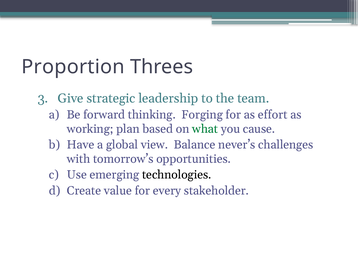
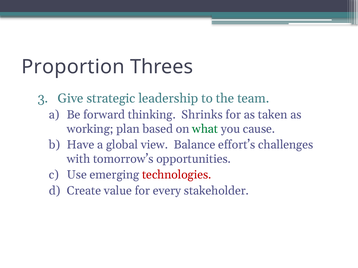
Forging: Forging -> Shrinks
effort: effort -> taken
never’s: never’s -> effort’s
technologies colour: black -> red
